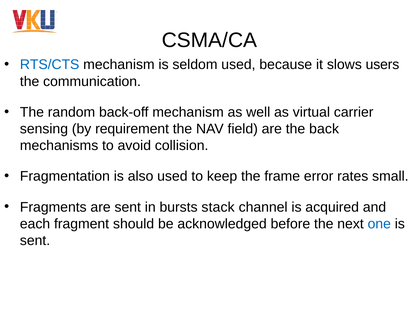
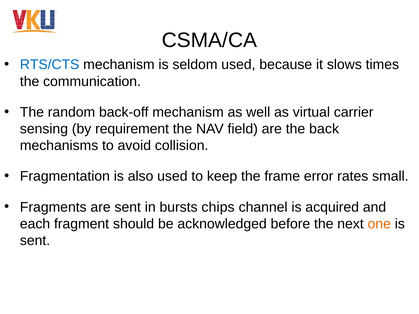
users: users -> times
stack: stack -> chips
one colour: blue -> orange
